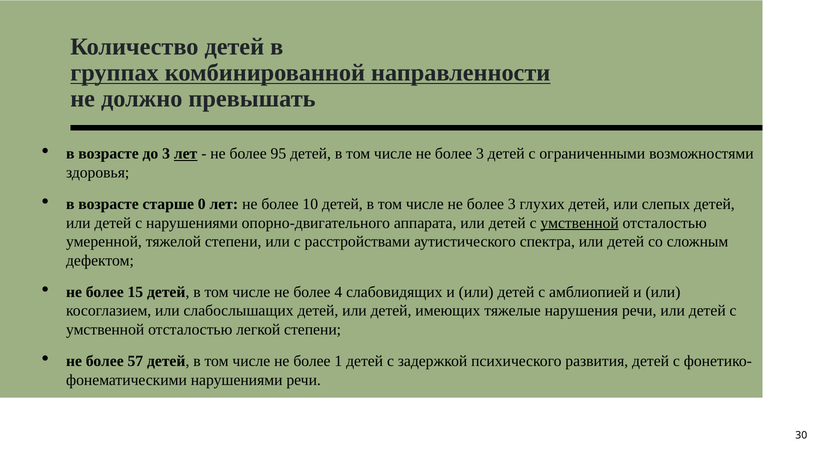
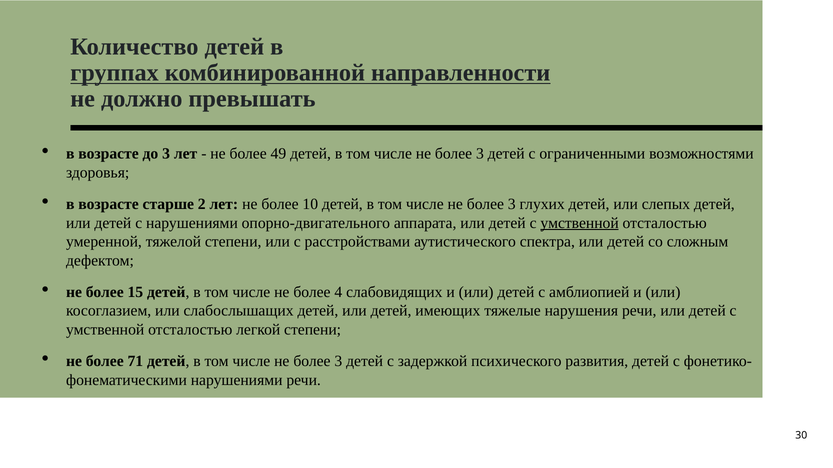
лет at (186, 154) underline: present -> none
95: 95 -> 49
0: 0 -> 2
57: 57 -> 71
1 at (338, 362): 1 -> 3
